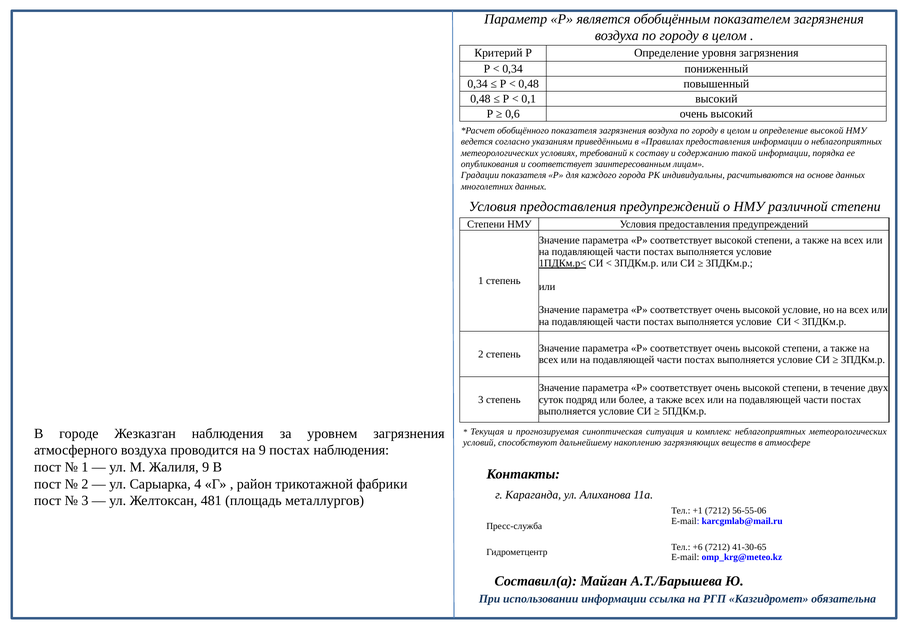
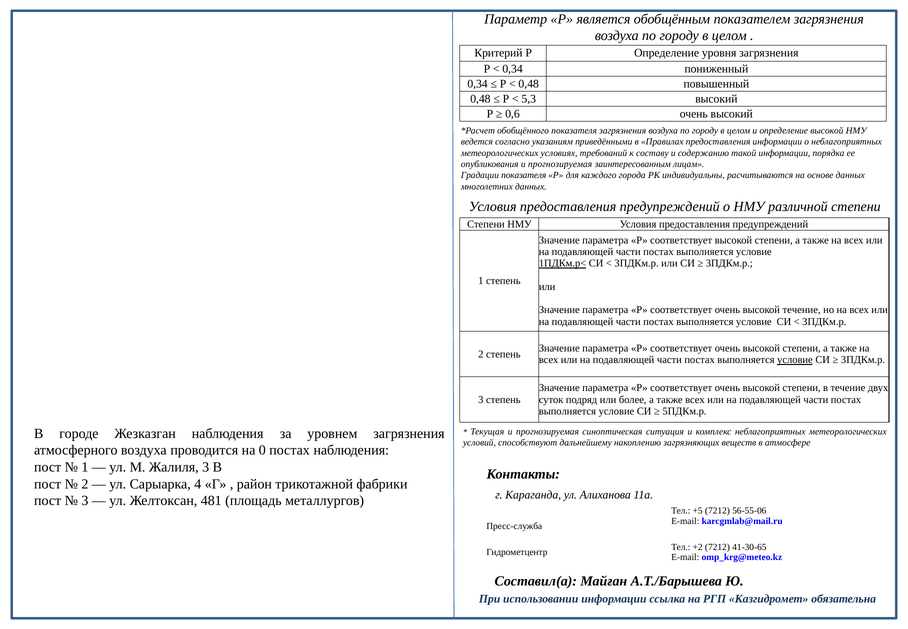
0,1: 0,1 -> 5,3
опубликования и соответствует: соответствует -> прогнозируемая
высокой условие: условие -> течение
условие at (795, 360) underline: none -> present
на 9: 9 -> 0
Жалиля 9: 9 -> 3
+1: +1 -> +5
+6: +6 -> +2
